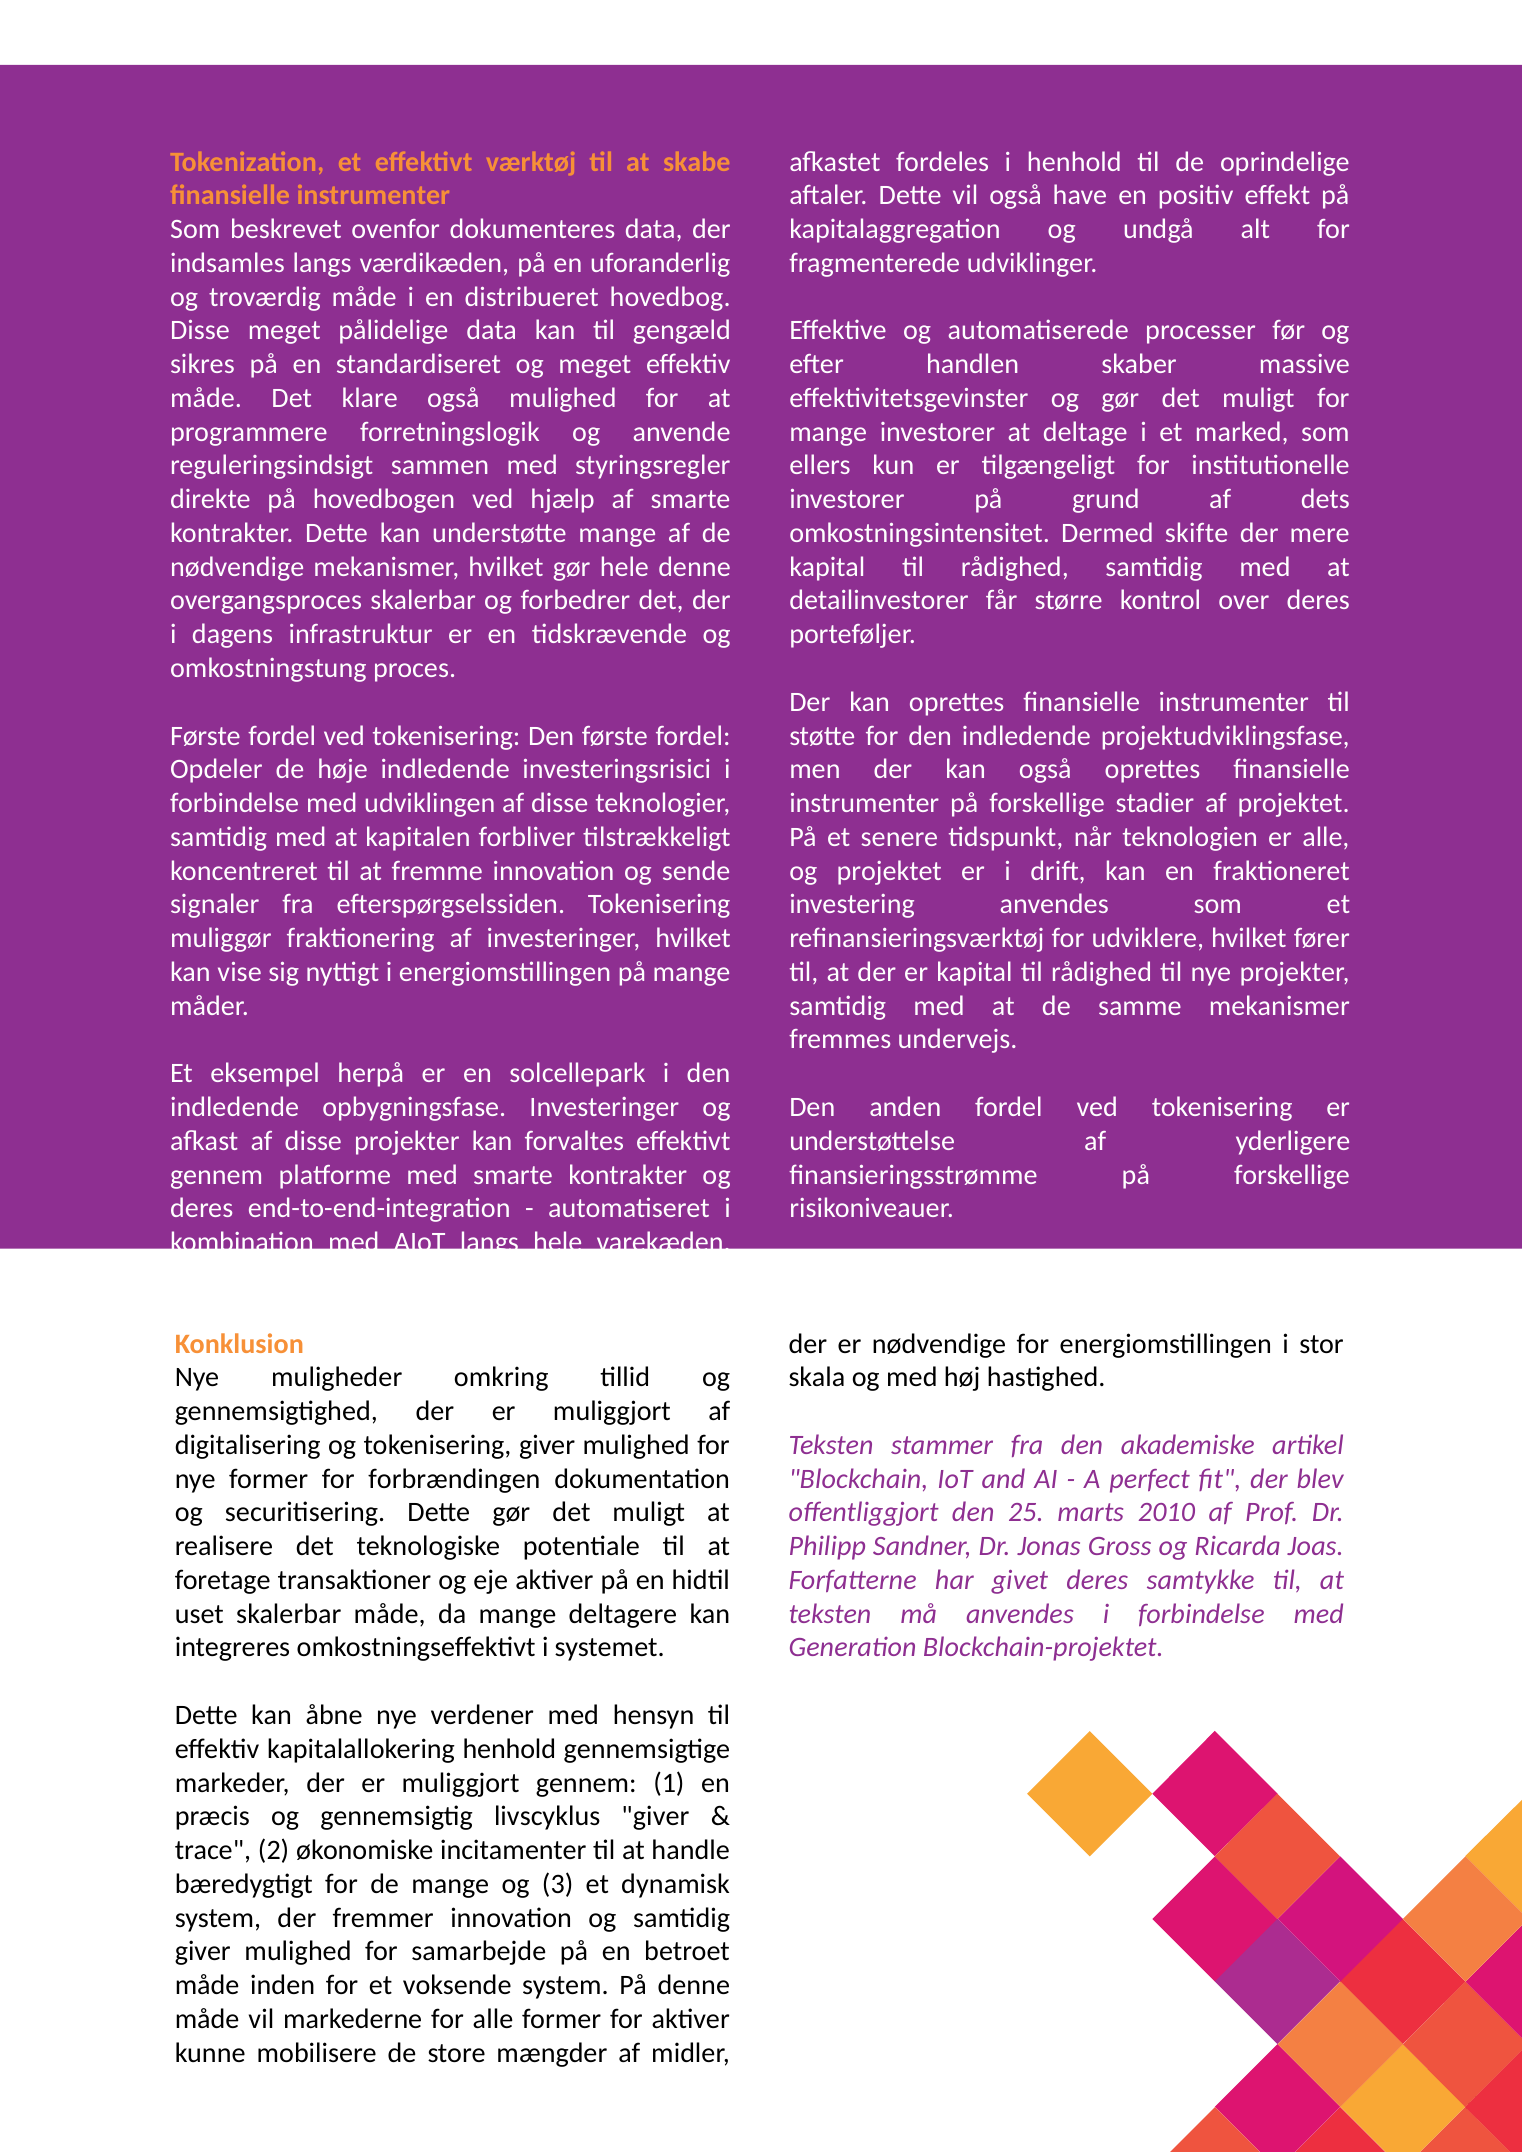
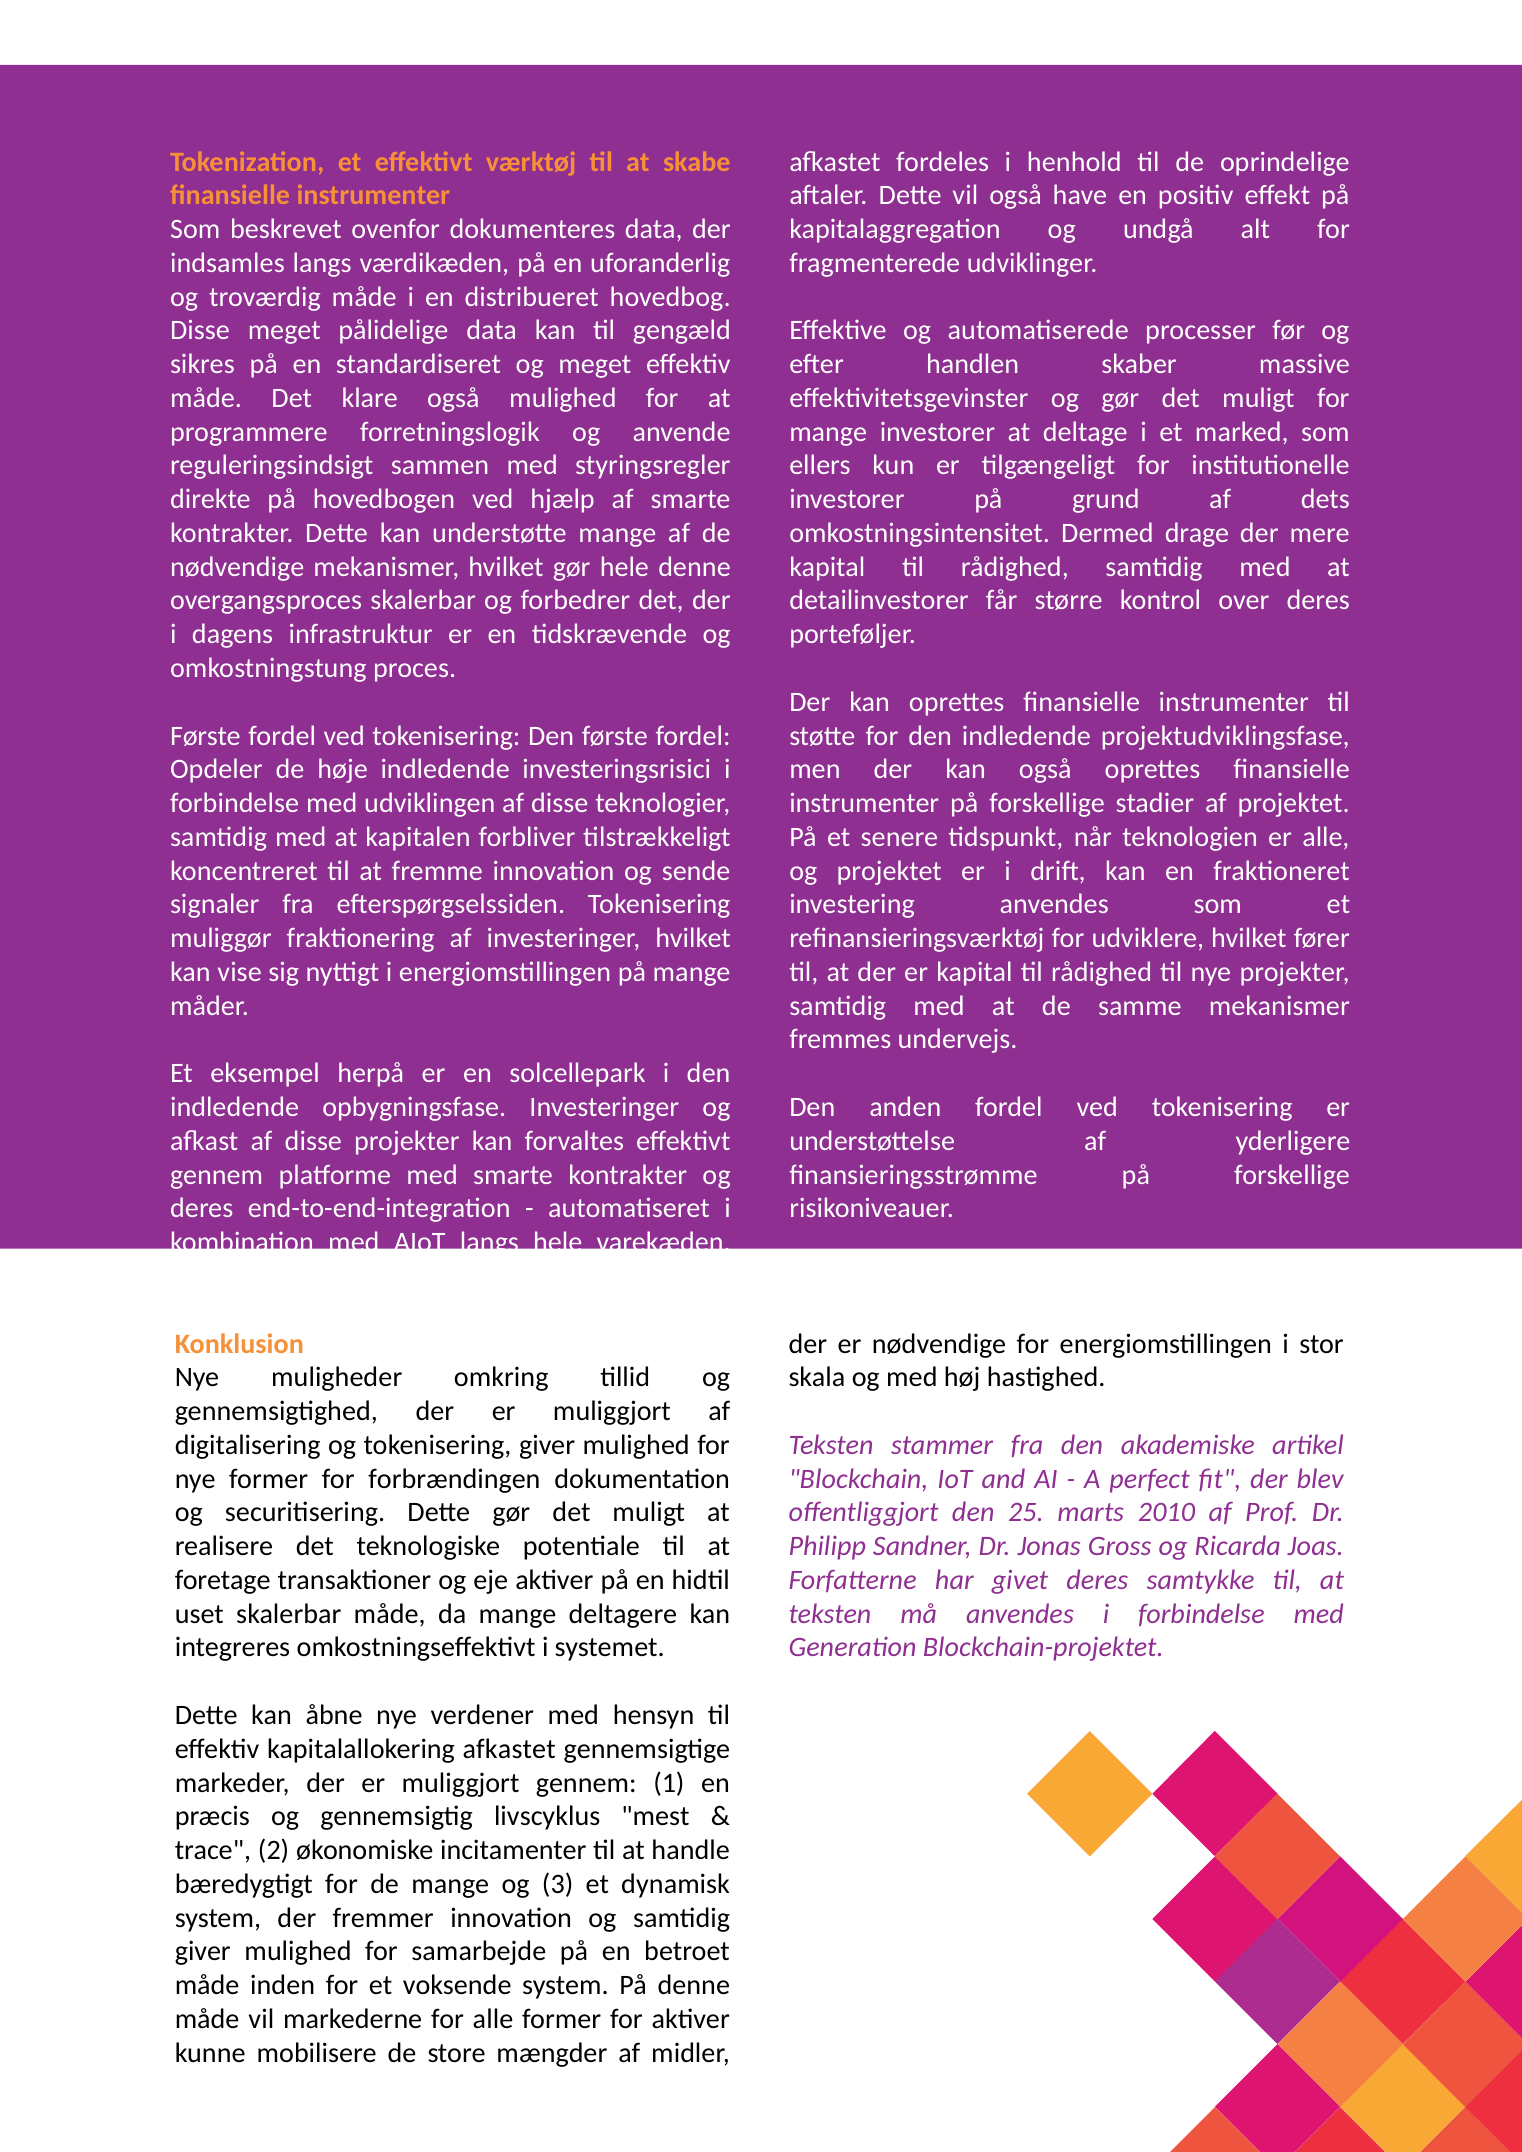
skifte: skifte -> drage
kapitalallokering henhold: henhold -> afkastet
livscyklus giver: giver -> mest
